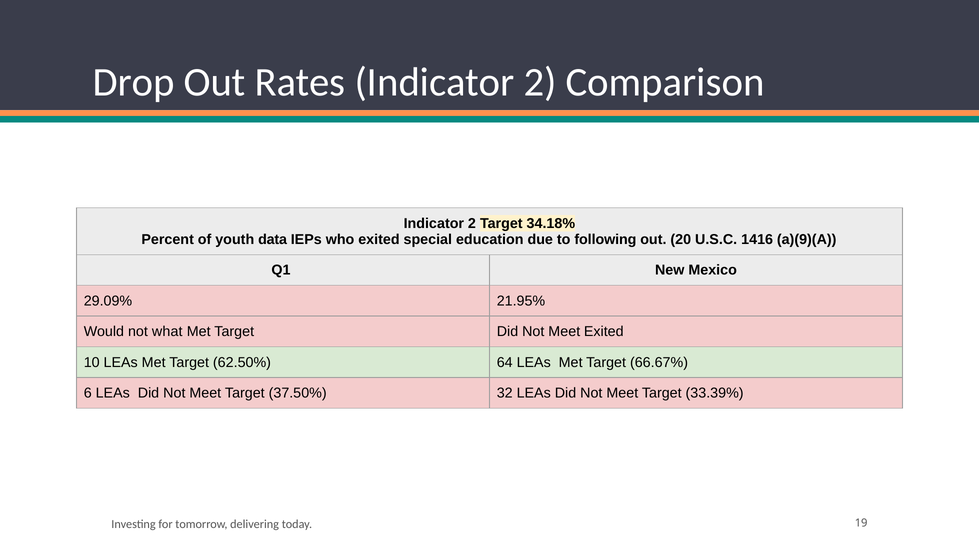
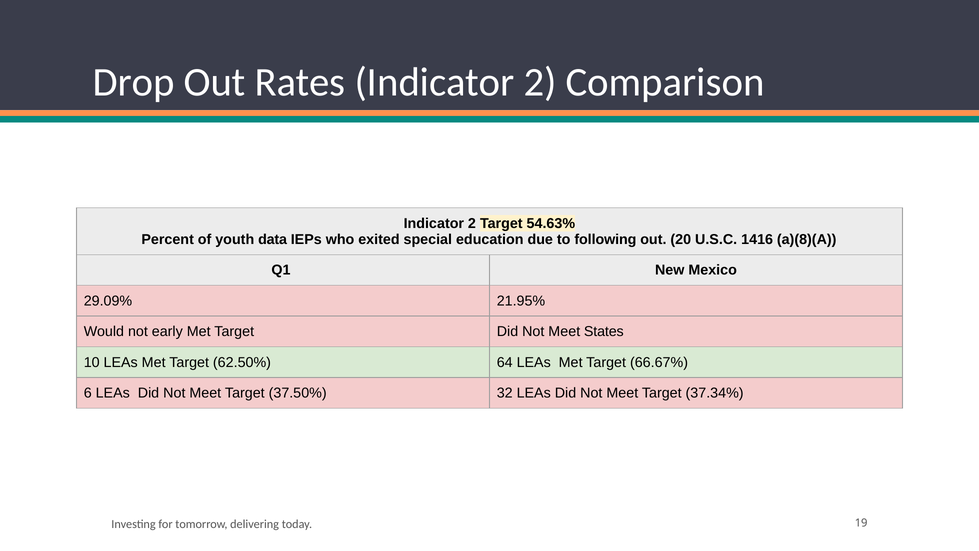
34.18%: 34.18% -> 54.63%
a)(9)(A: a)(9)(A -> a)(8)(A
what: what -> early
Meet Exited: Exited -> States
33.39%: 33.39% -> 37.34%
